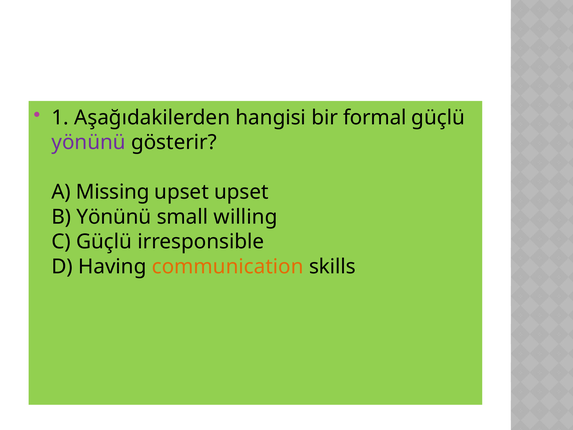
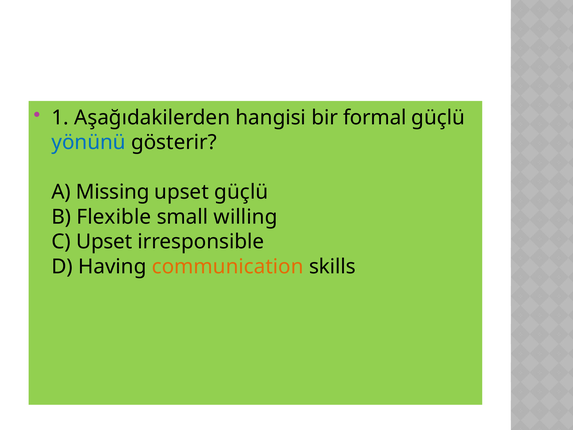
yönünü at (89, 142) colour: purple -> blue
upset upset: upset -> güçlü
B Yönünü: Yönünü -> Flexible
C Güçlü: Güçlü -> Upset
